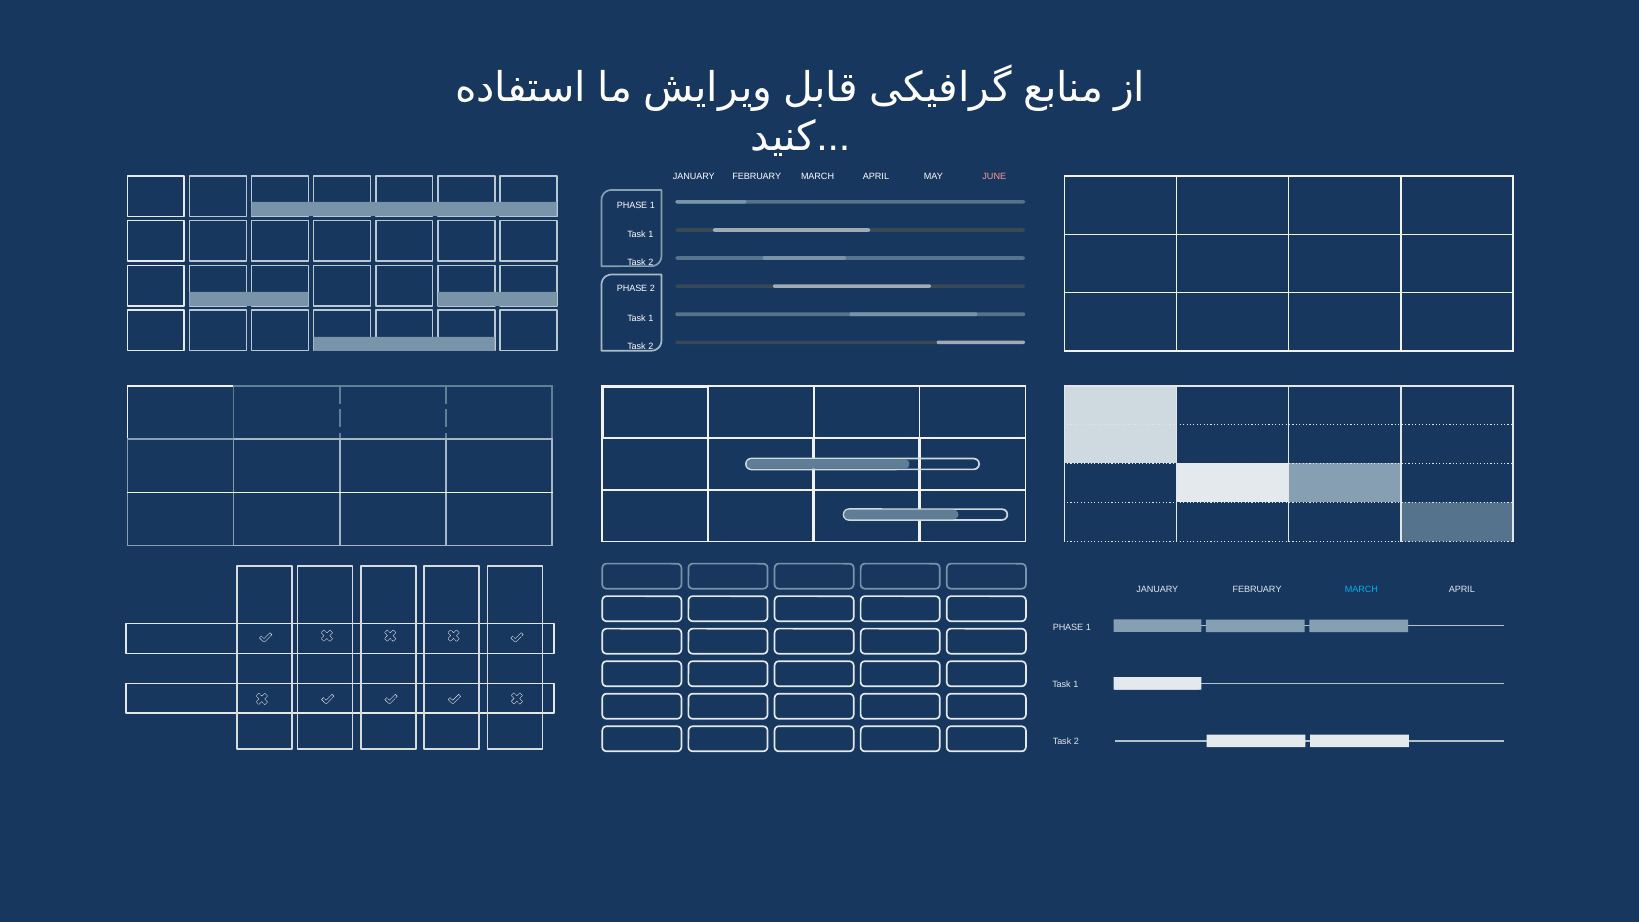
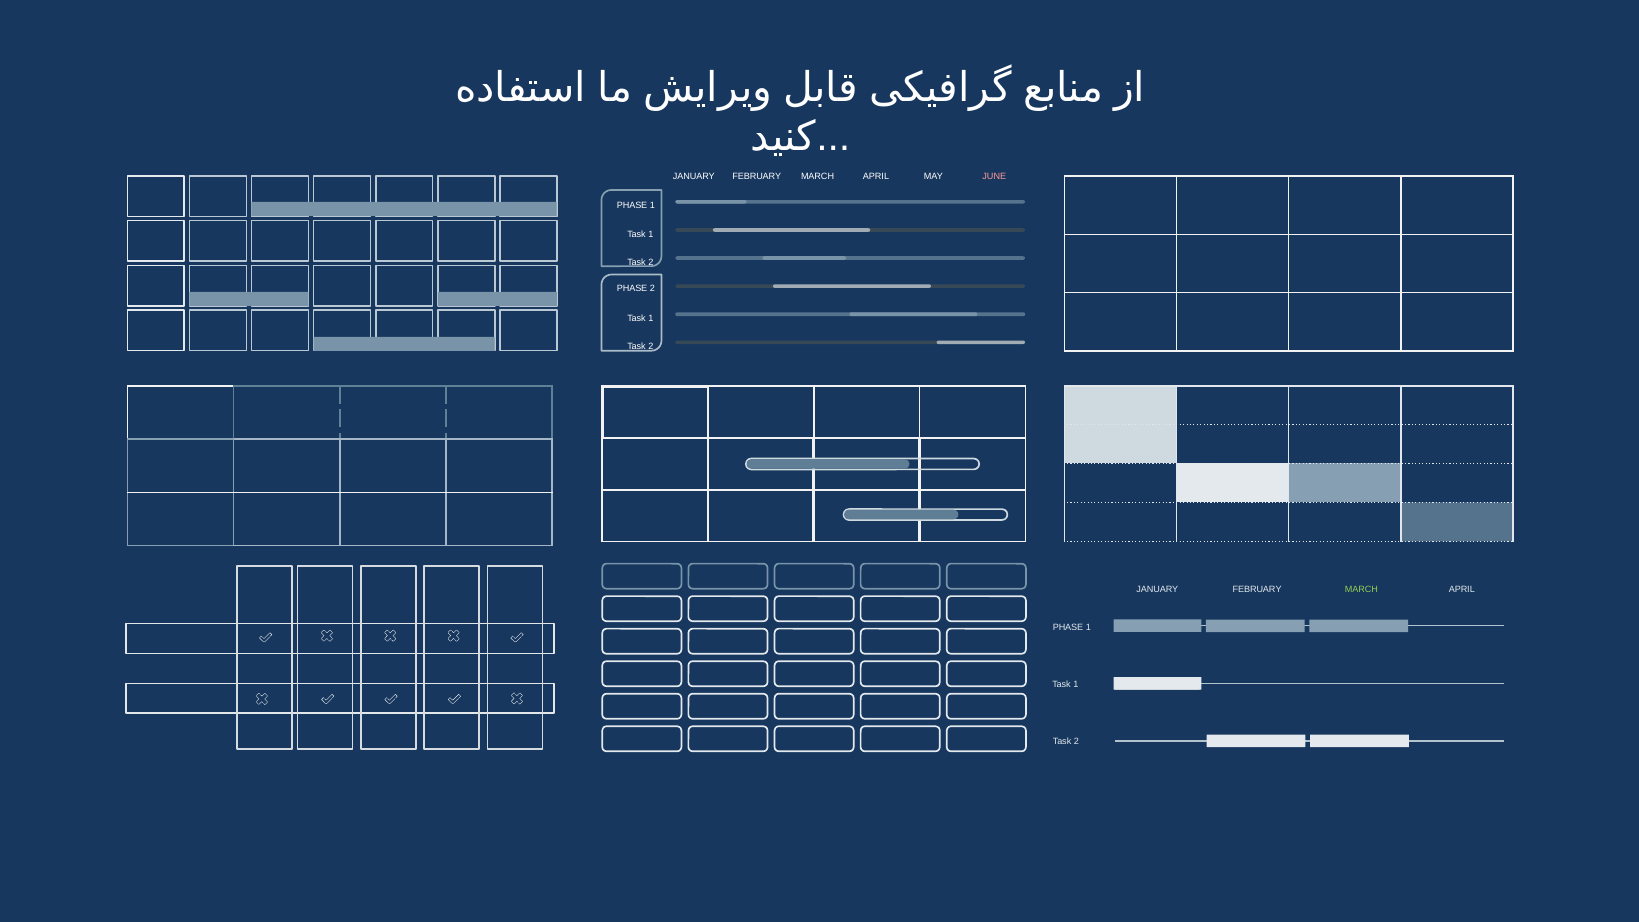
MARCH at (1361, 590) colour: light blue -> light green
